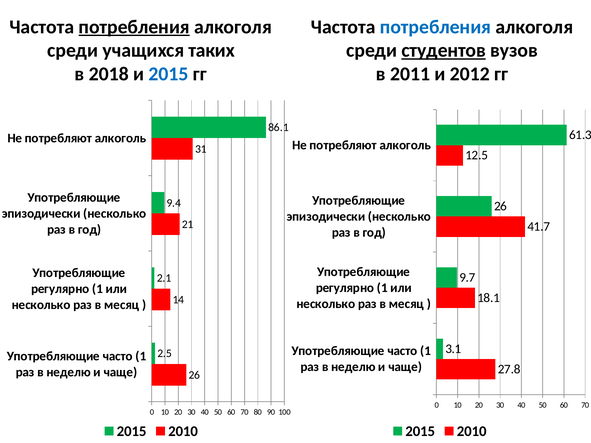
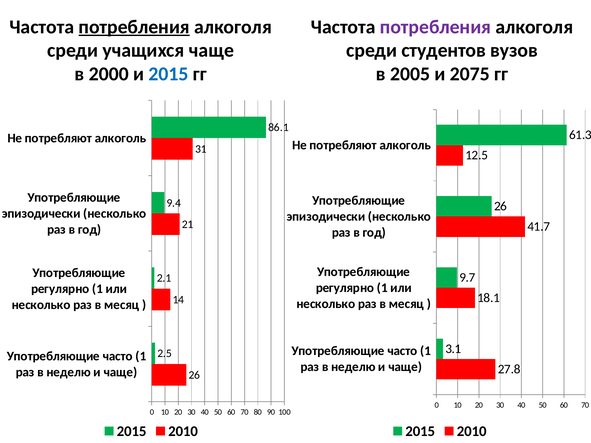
потребления at (436, 27) colour: blue -> purple
учащихся таких: таких -> чаще
студентов underline: present -> none
2018: 2018 -> 2000
2011: 2011 -> 2005
2012: 2012 -> 2075
